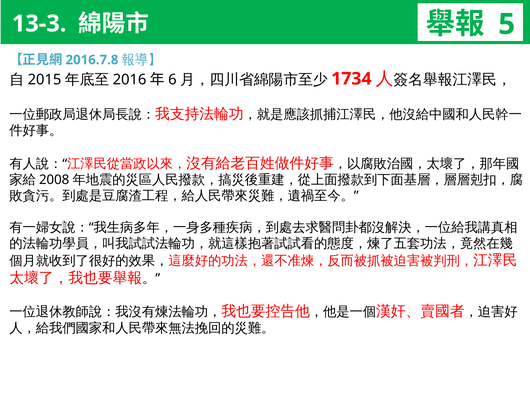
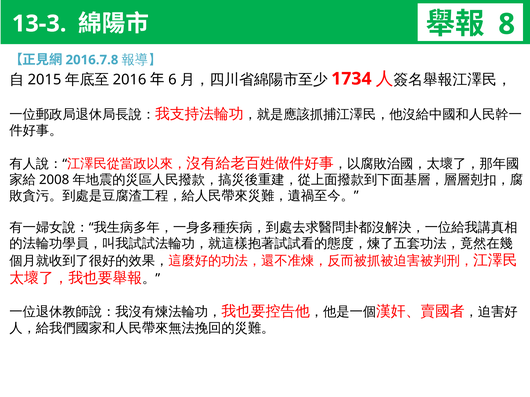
5: 5 -> 8
